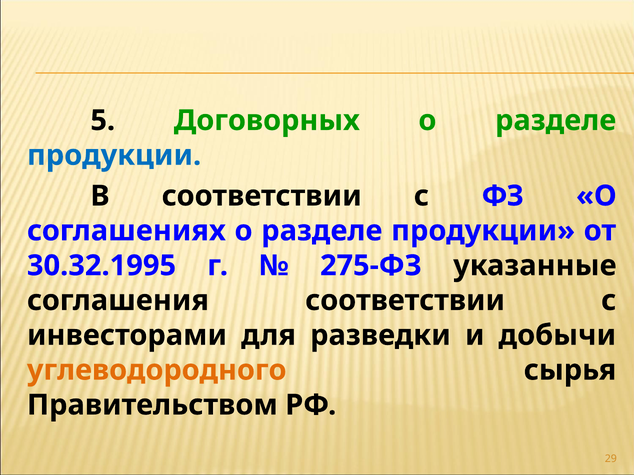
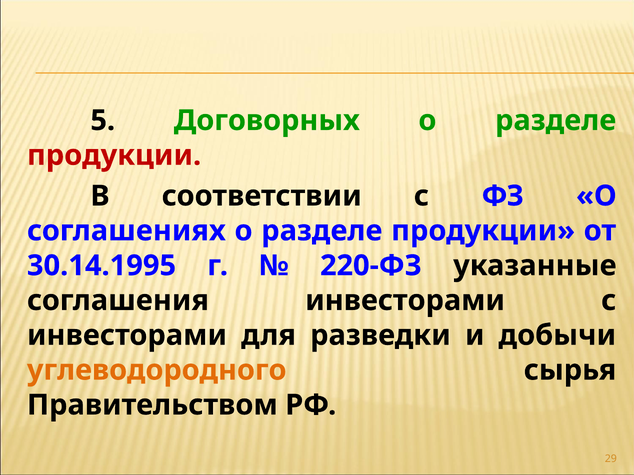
продукции at (114, 155) colour: blue -> red
30.32.1995: 30.32.1995 -> 30.14.1995
275-ФЗ: 275-ФЗ -> 220-ФЗ
соглашения соответствии: соответствии -> инвесторами
